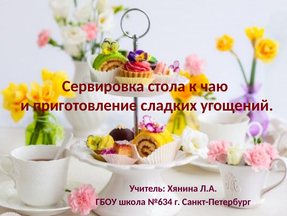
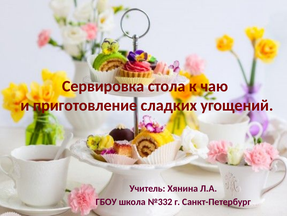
№634: №634 -> №332
